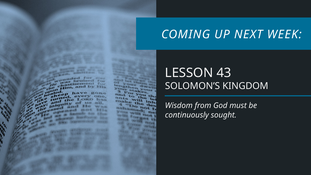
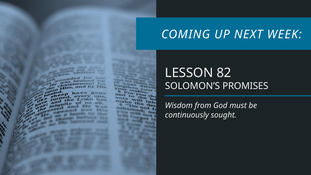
43: 43 -> 82
KINGDOM: KINGDOM -> PROMISES
